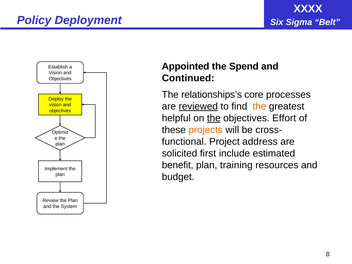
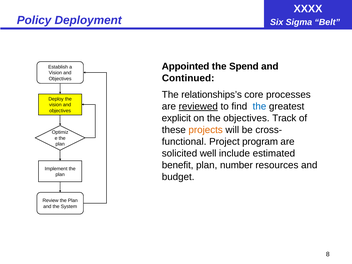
the at (259, 106) colour: orange -> blue
helpful: helpful -> explicit
the at (214, 118) underline: present -> none
Effort: Effort -> Track
address: address -> program
first: first -> well
training: training -> number
